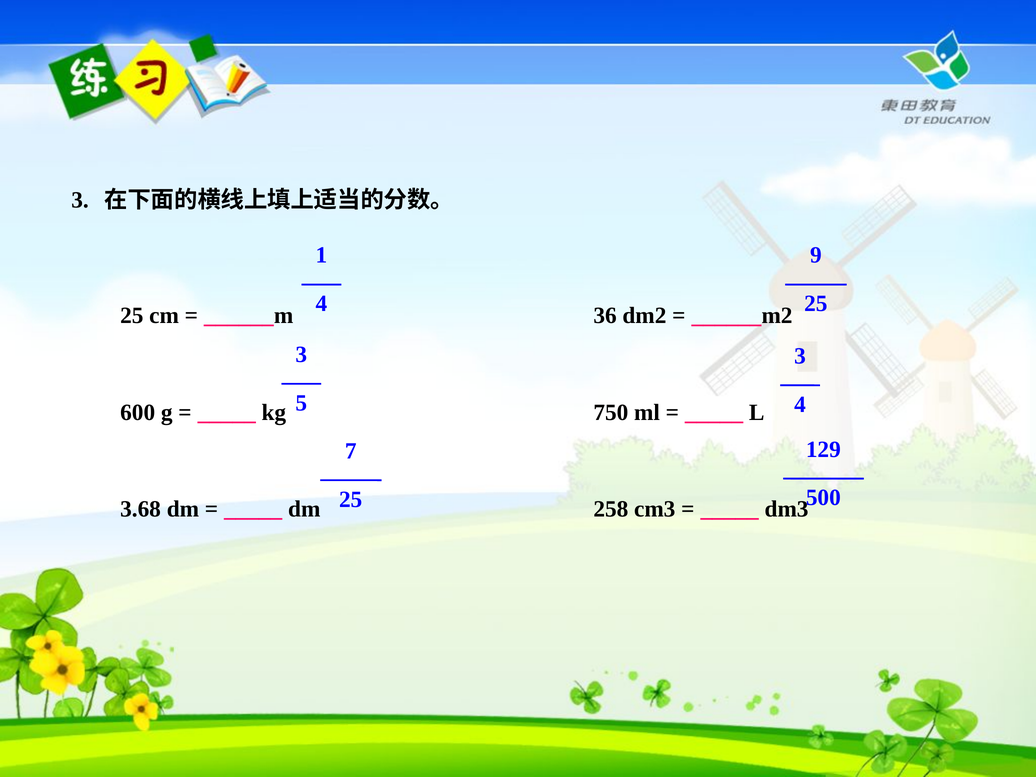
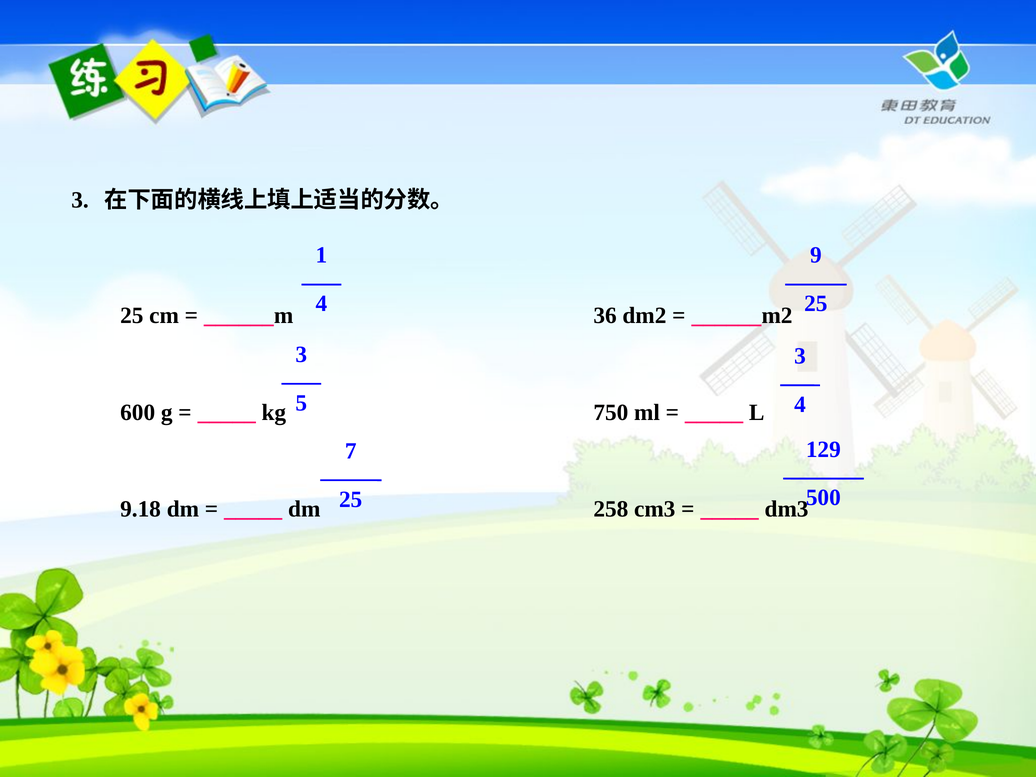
3.68: 3.68 -> 9.18
